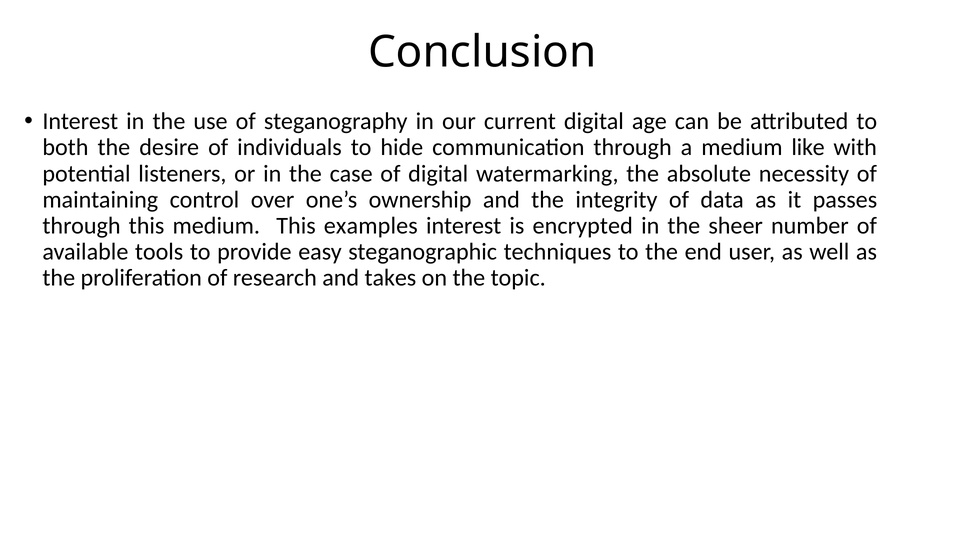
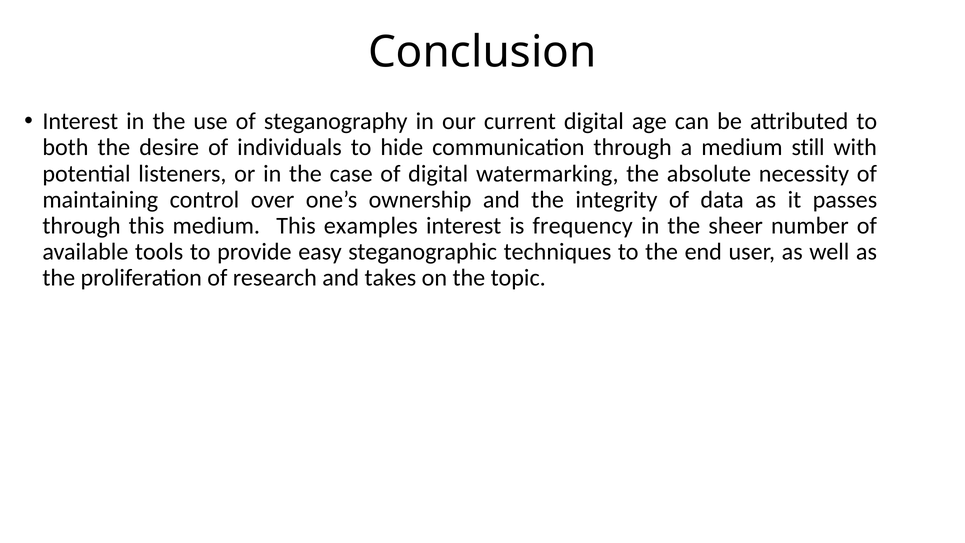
like: like -> still
encrypted: encrypted -> frequency
